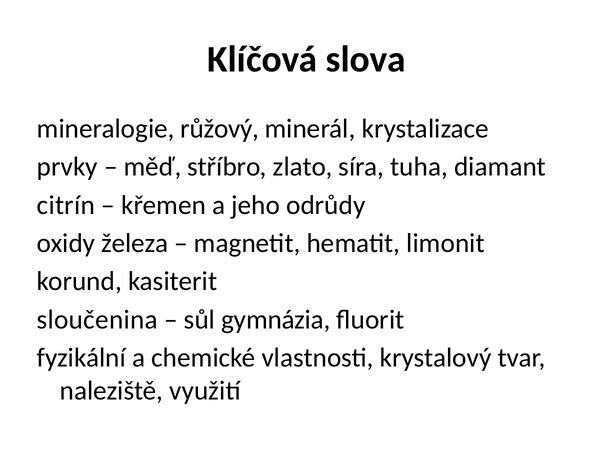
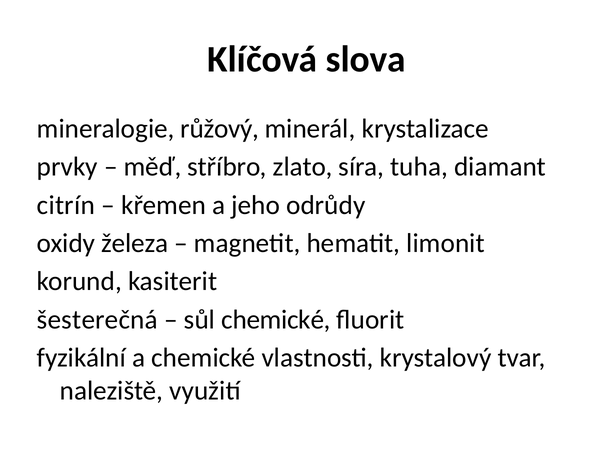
sloučenina: sloučenina -> šesterečná
sůl gymnázia: gymnázia -> chemické
